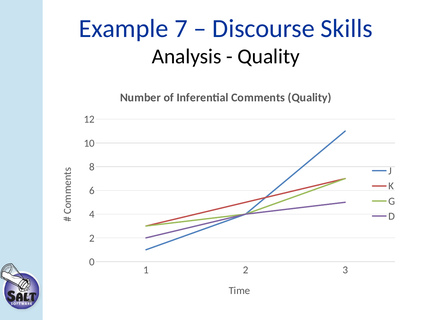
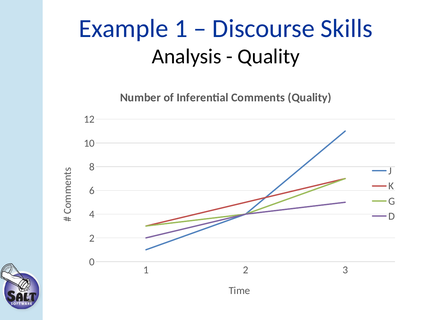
Example 7: 7 -> 1
